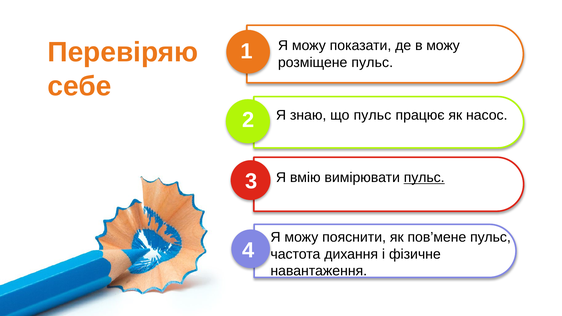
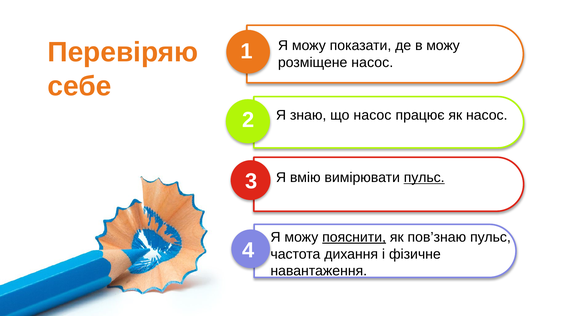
розміщене пульс: пульс -> насос
що пульс: пульс -> насос
пояснити underline: none -> present
пов’мене: пов’мене -> пов’знаю
